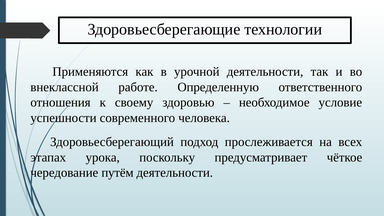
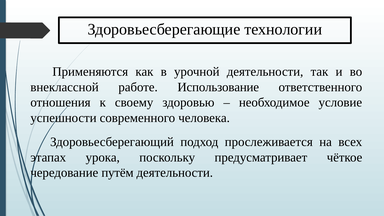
Определенную: Определенную -> Использование
